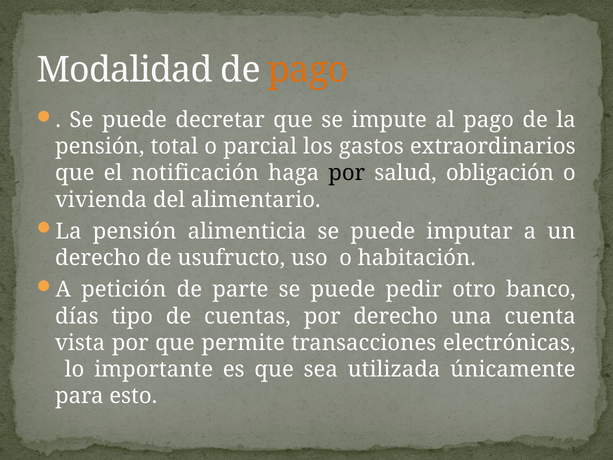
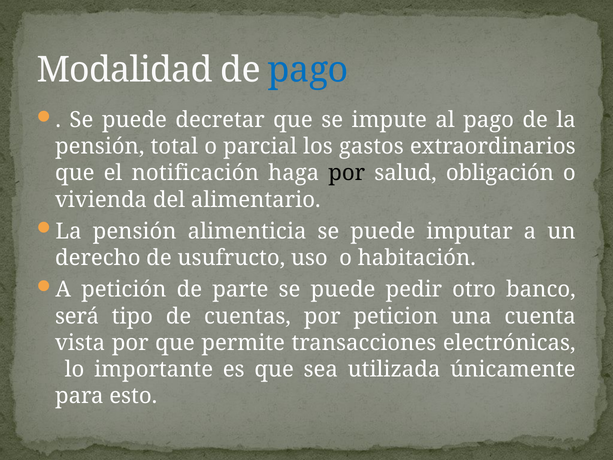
pago at (308, 70) colour: orange -> blue
días: días -> será
por derecho: derecho -> peticion
